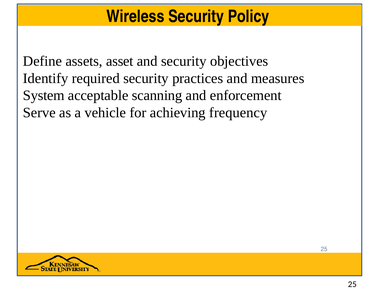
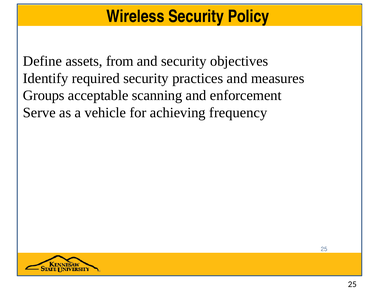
asset: asset -> from
System: System -> Groups
